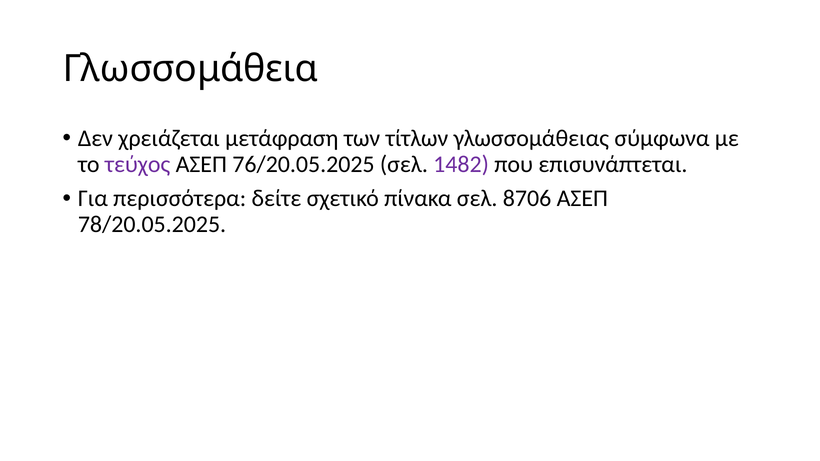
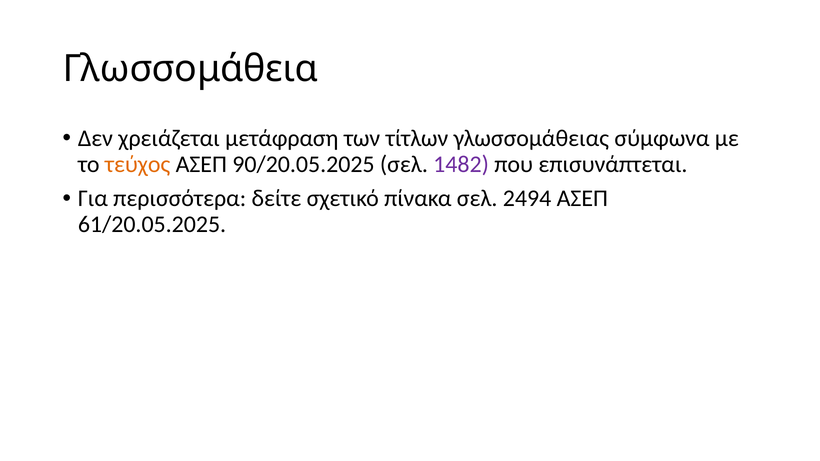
τεύχος colour: purple -> orange
76/20.05.2025: 76/20.05.2025 -> 90/20.05.2025
8706: 8706 -> 2494
78/20.05.2025: 78/20.05.2025 -> 61/20.05.2025
